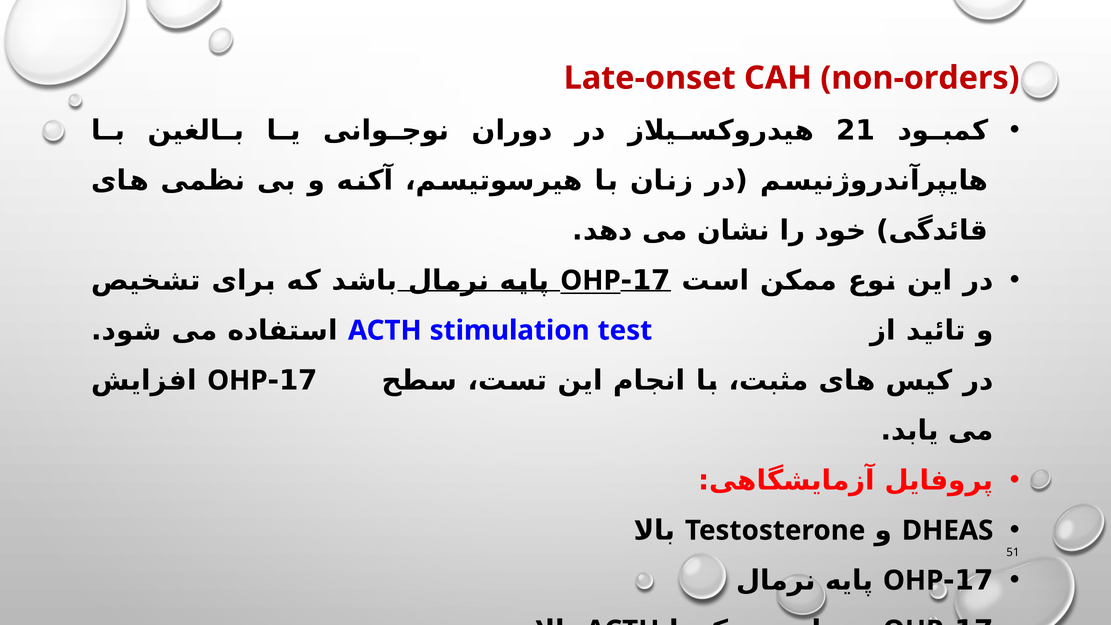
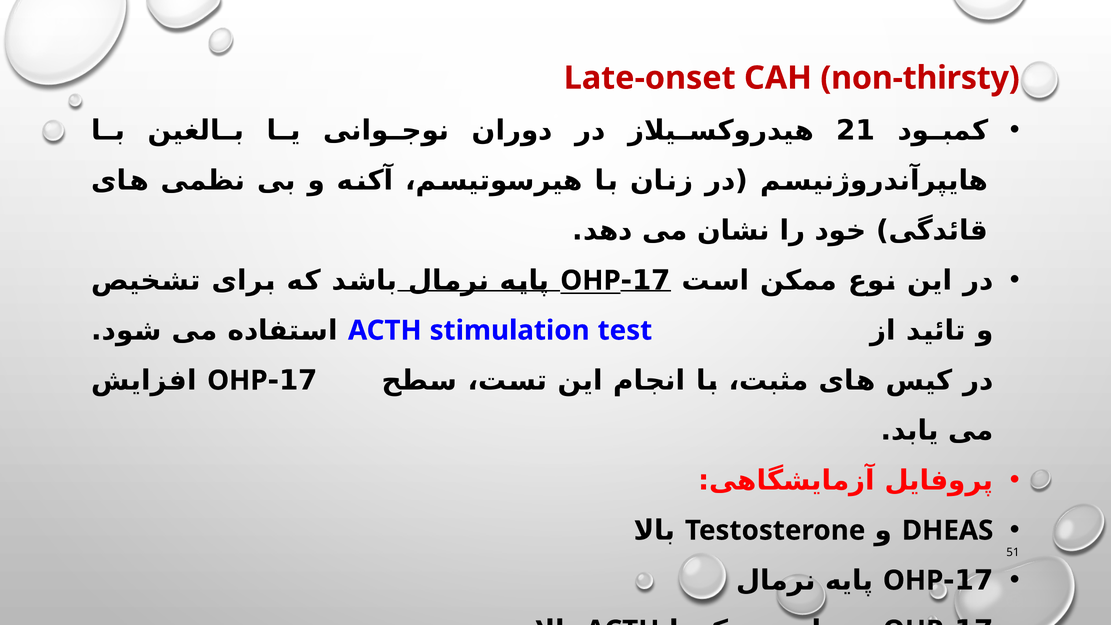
non-orders: non-orders -> non-thirsty
